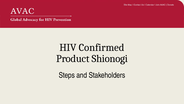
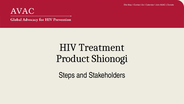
Confirmed: Confirmed -> Treatment
